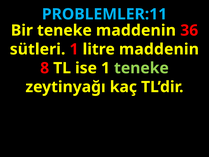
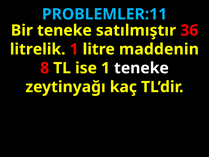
teneke maddenin: maddenin -> satılmıştır
sütleri: sütleri -> litrelik
teneke at (141, 68) colour: light green -> white
